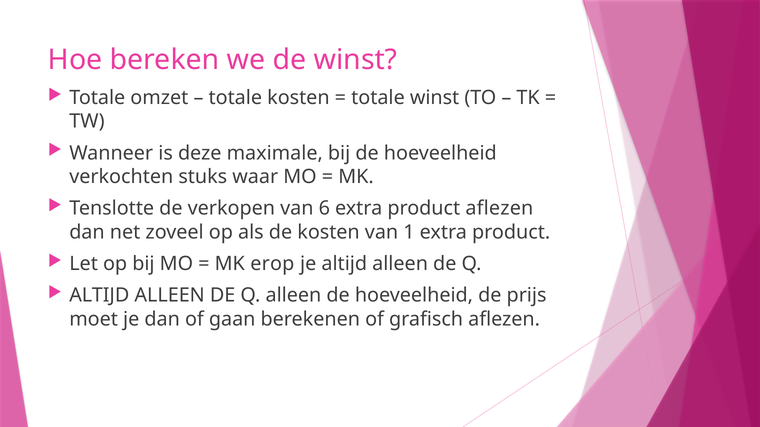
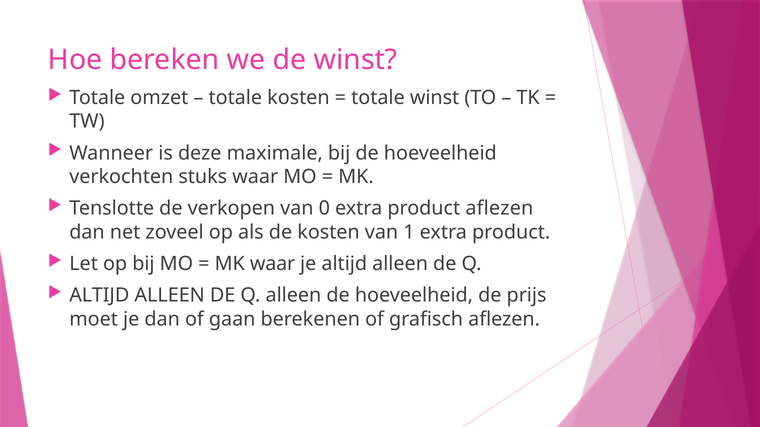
6: 6 -> 0
MK erop: erop -> waar
